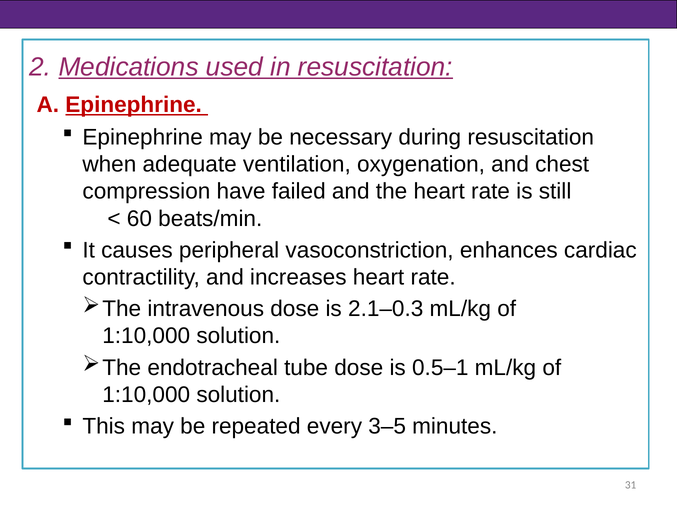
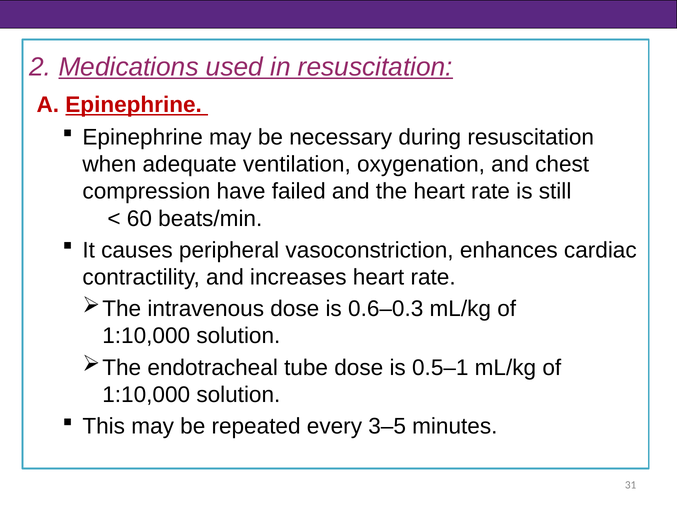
2.1–0.3: 2.1–0.3 -> 0.6–0.3
